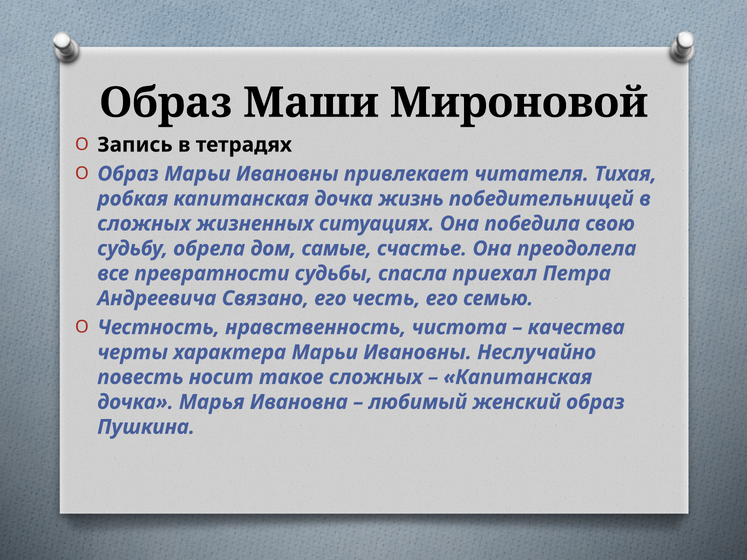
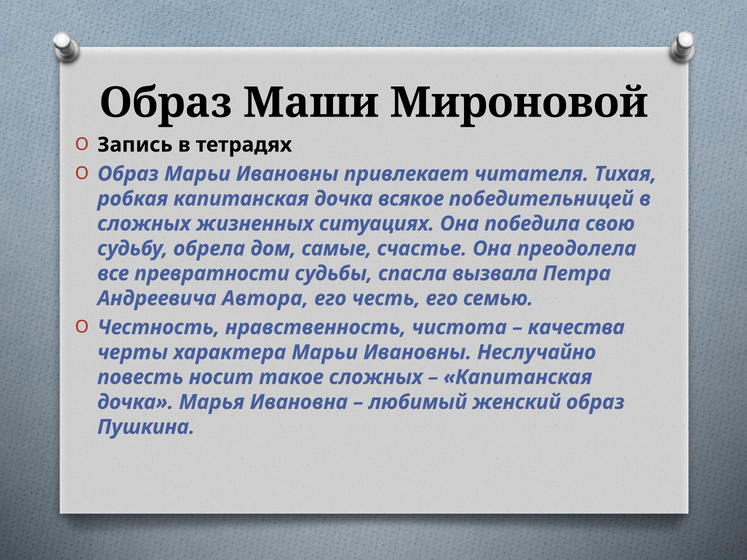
жизнь: жизнь -> всякое
приехал: приехал -> вызвала
Связано: Связано -> Автора
